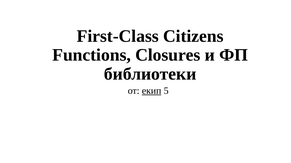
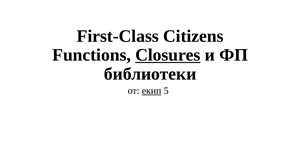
Closures underline: none -> present
